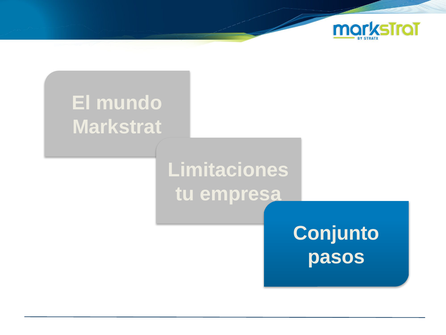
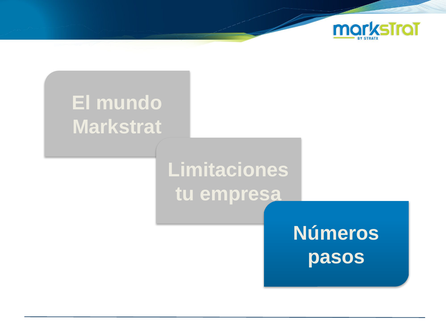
Conjunto: Conjunto -> Números
